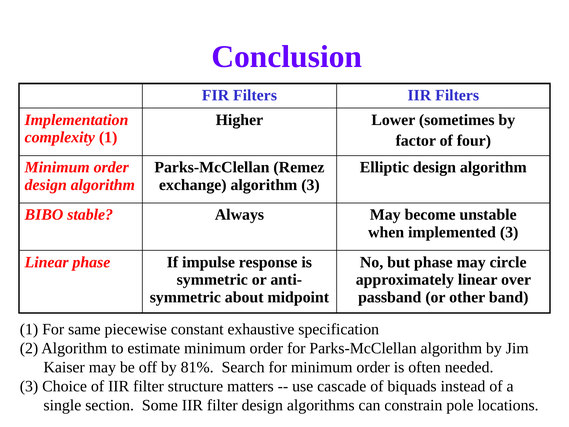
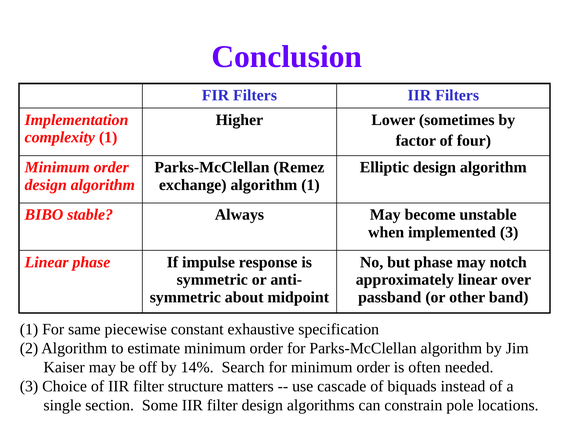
algorithm 3: 3 -> 1
circle: circle -> notch
81%: 81% -> 14%
